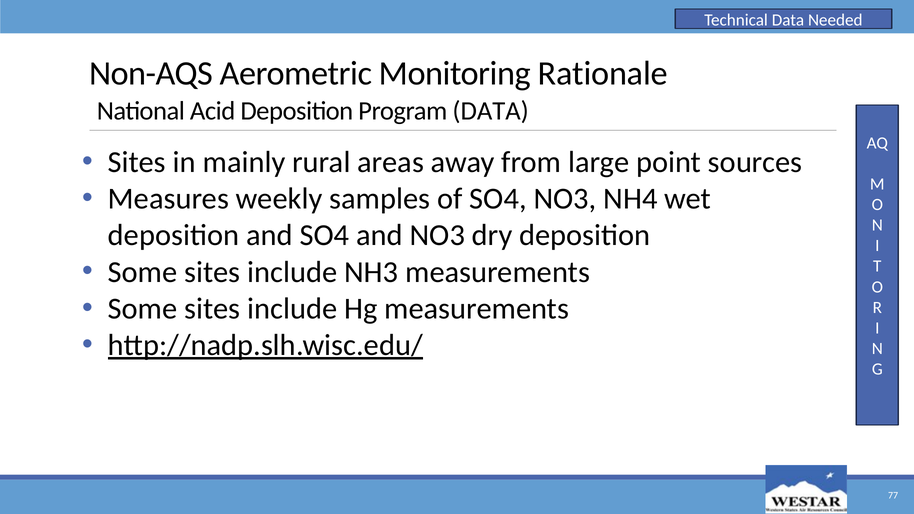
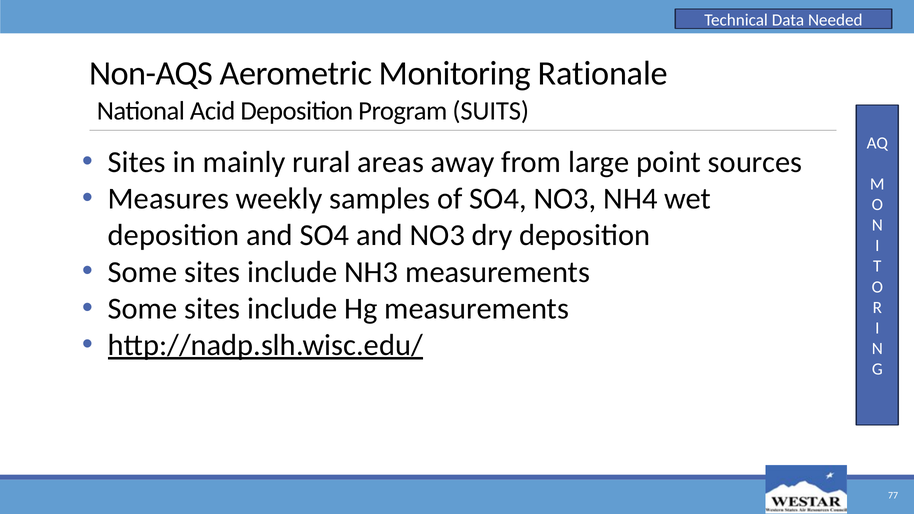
Program DATA: DATA -> SUITS
